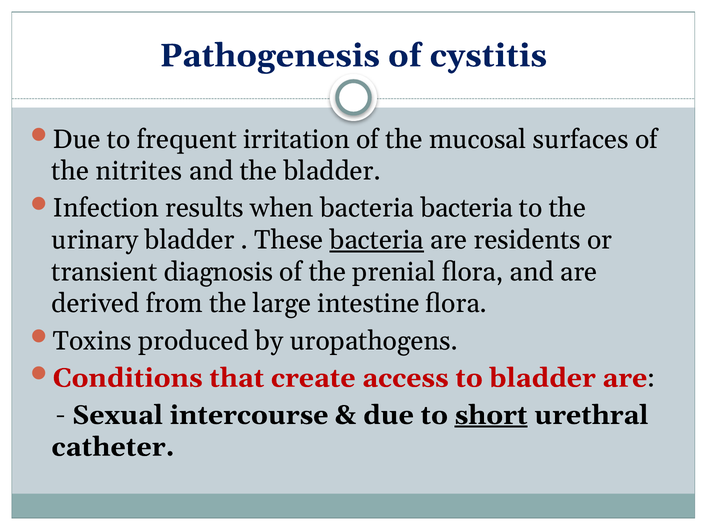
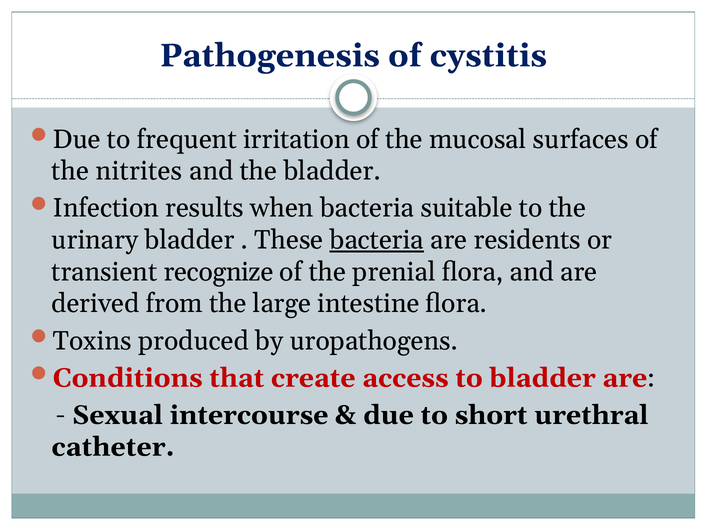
bacteria bacteria: bacteria -> suitable
diagnosis: diagnosis -> recognize
short underline: present -> none
